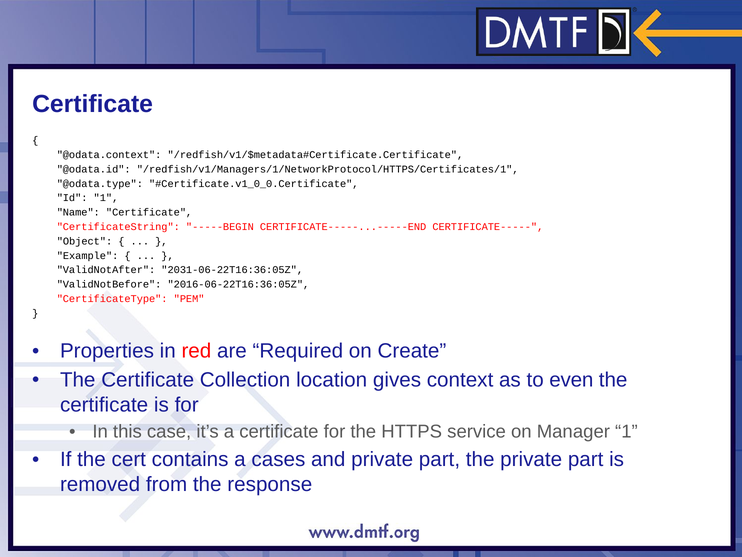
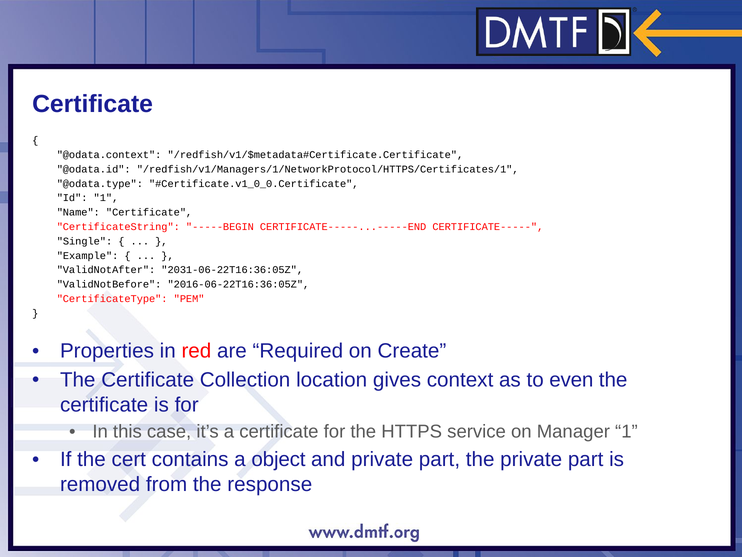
Object: Object -> Single
cases: cases -> object
